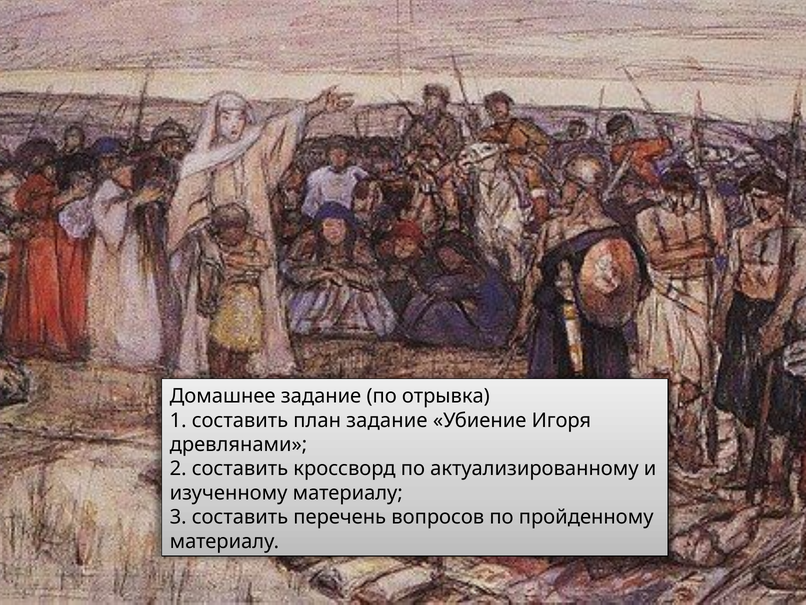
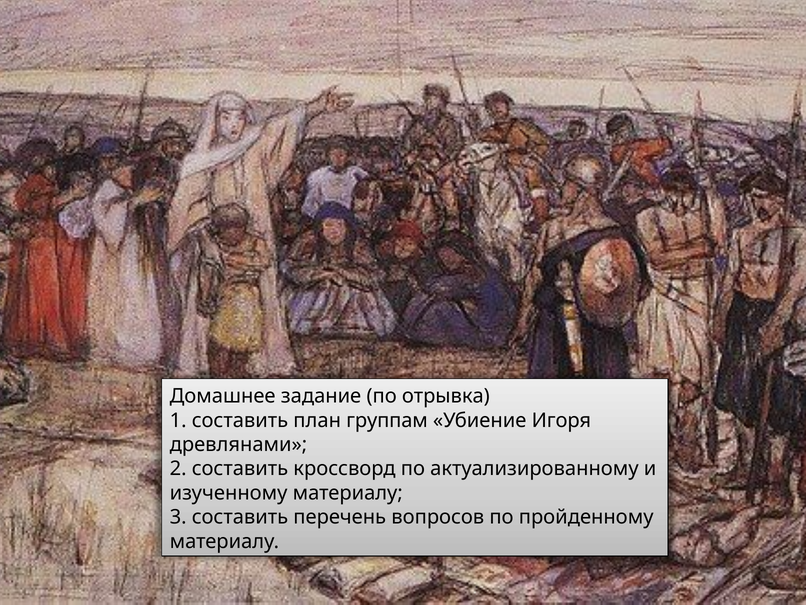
план задание: задание -> группам
